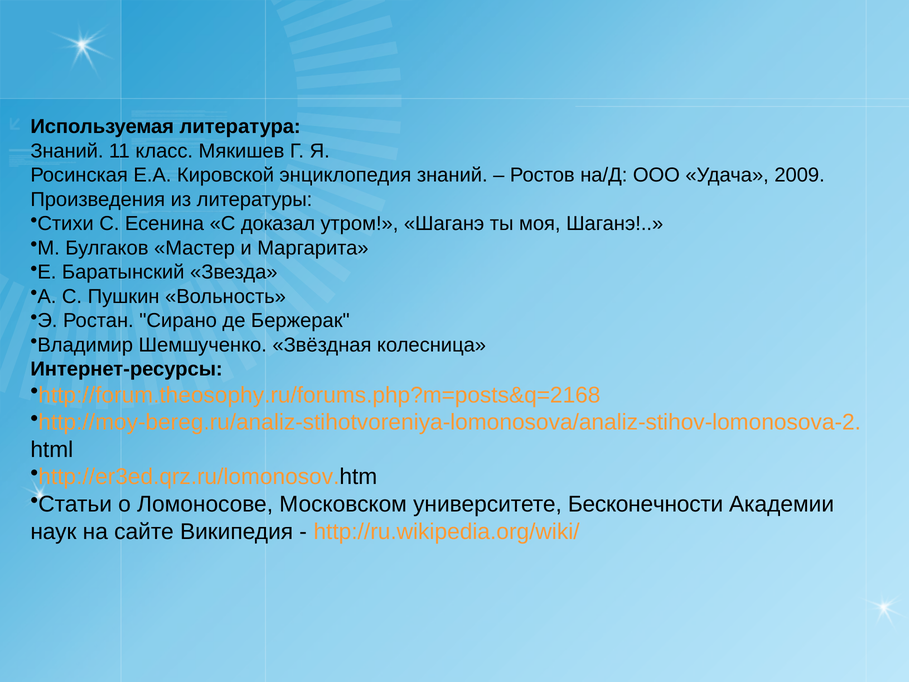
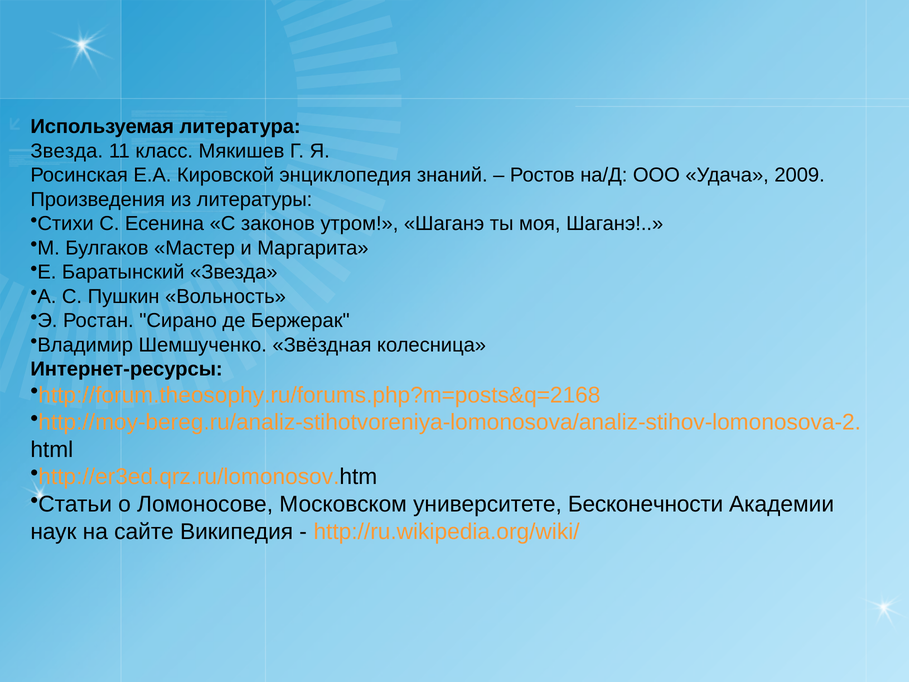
Знаний at (67, 151): Знаний -> Звезда
доказал: доказал -> законов
